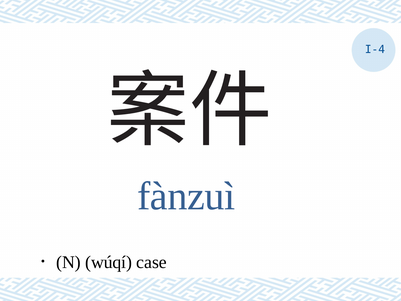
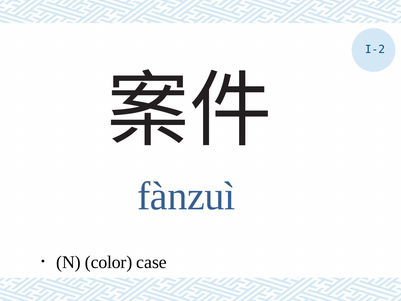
I-4: I-4 -> I-2
wúqí: wúqí -> color
